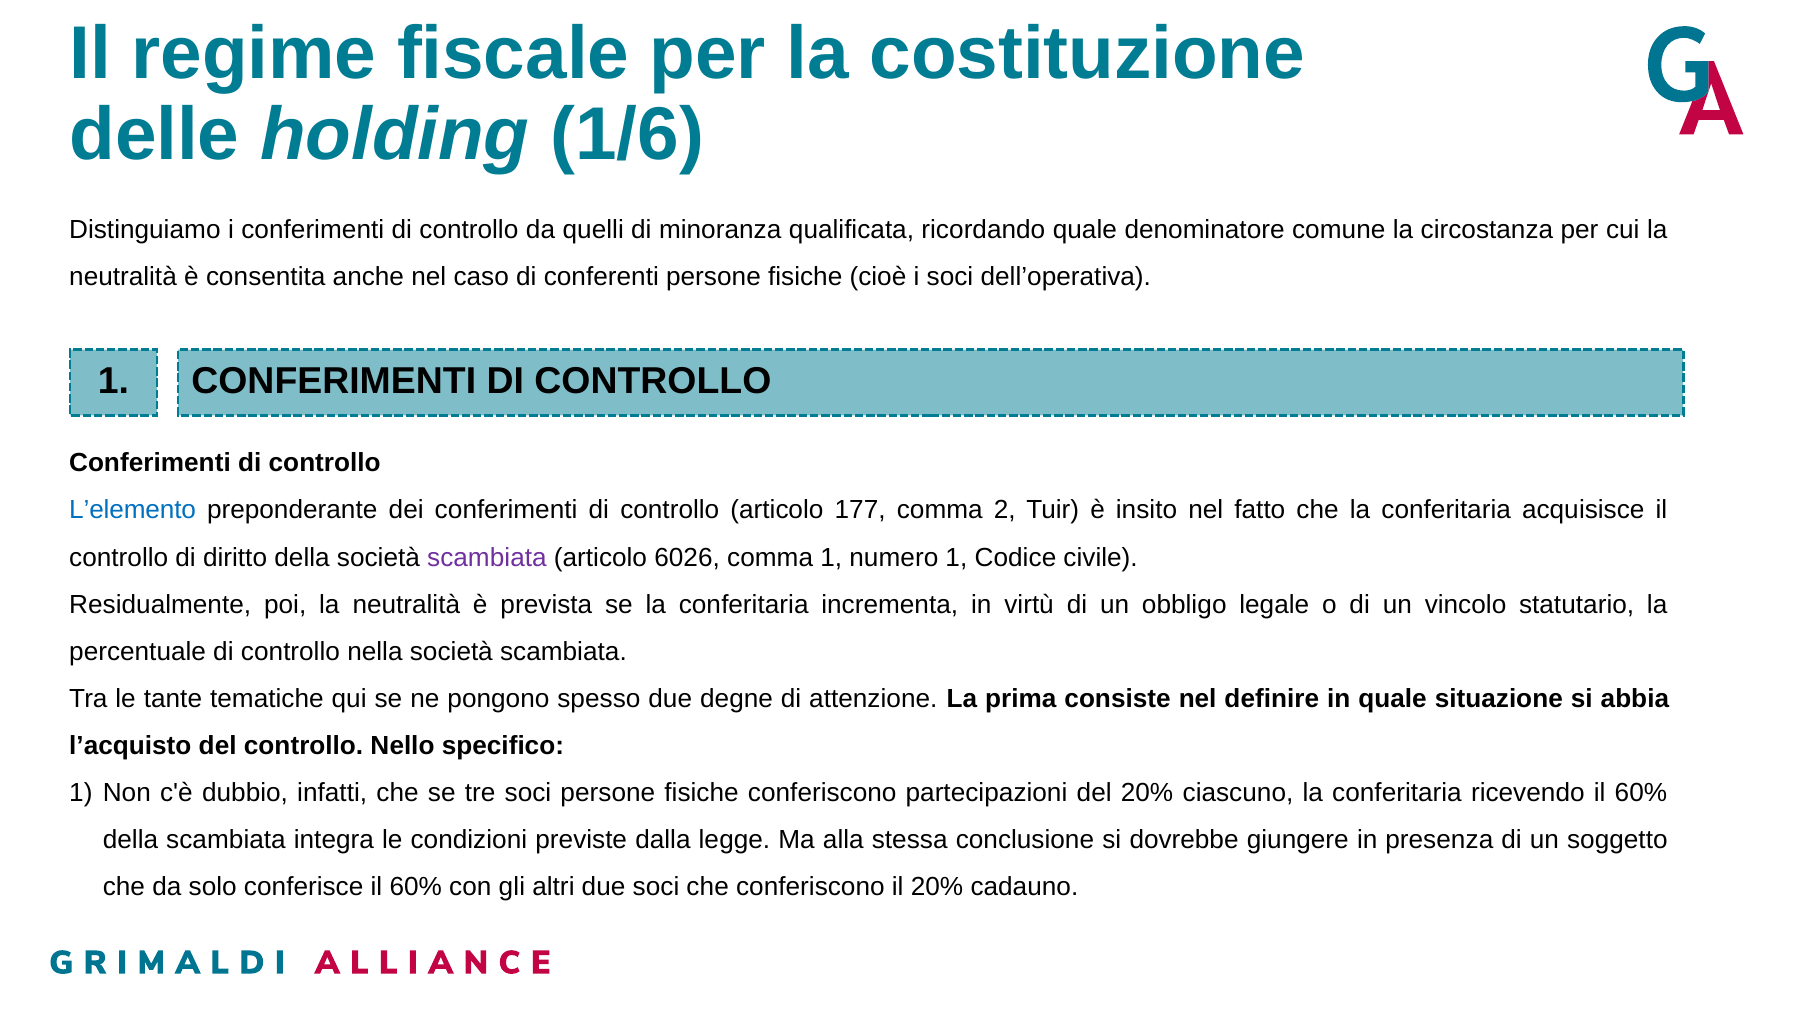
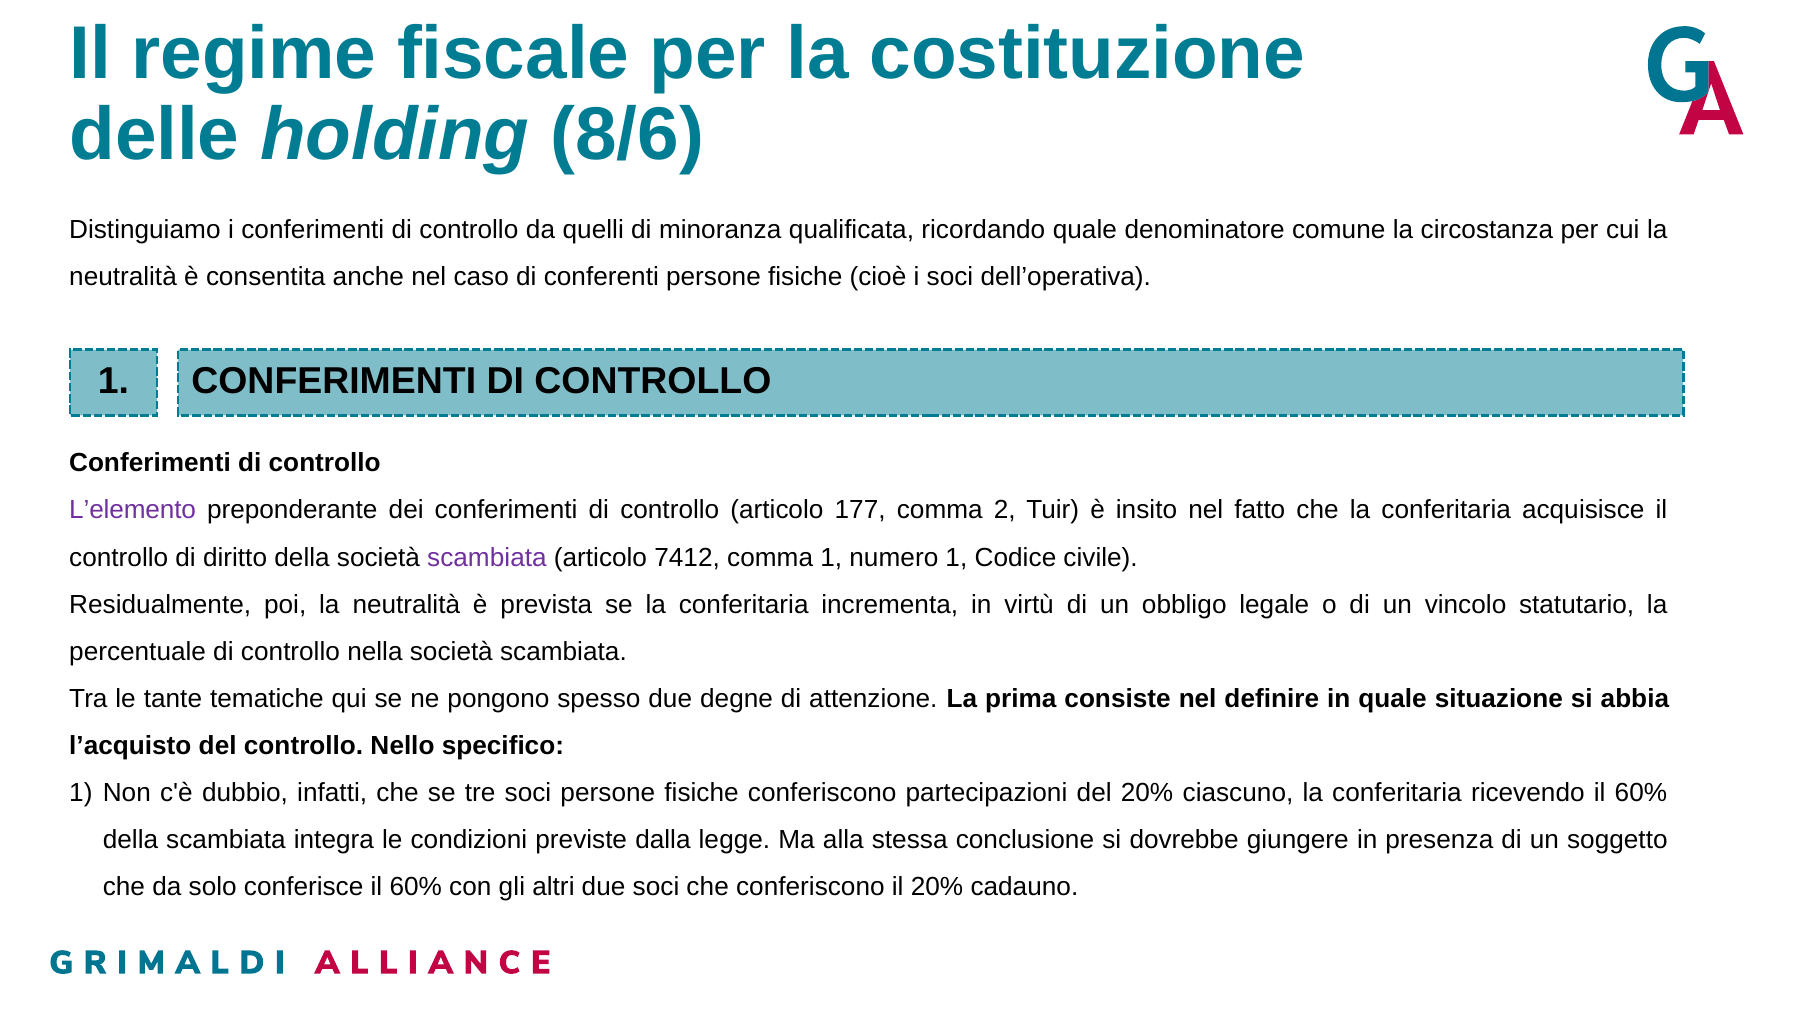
1/6: 1/6 -> 8/6
L’elemento colour: blue -> purple
6026: 6026 -> 7412
